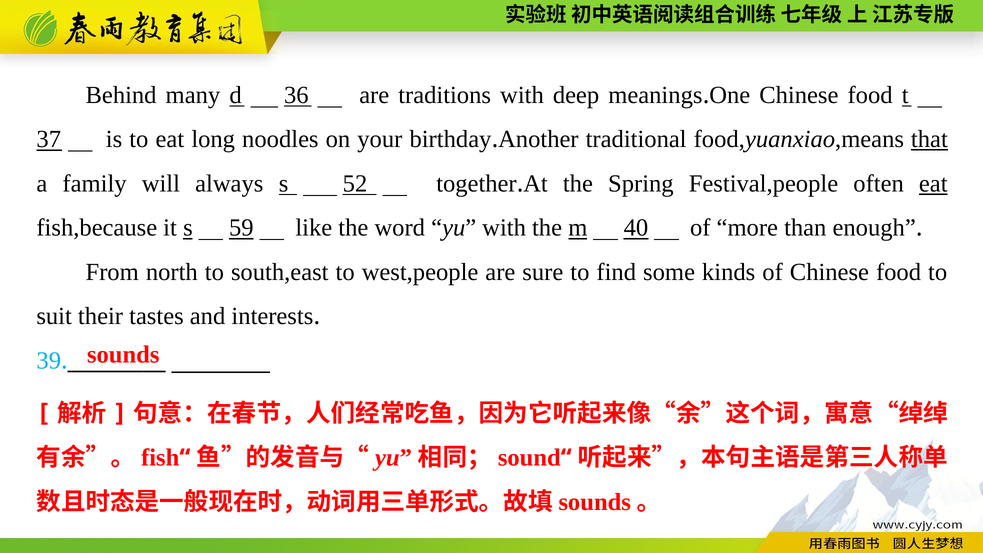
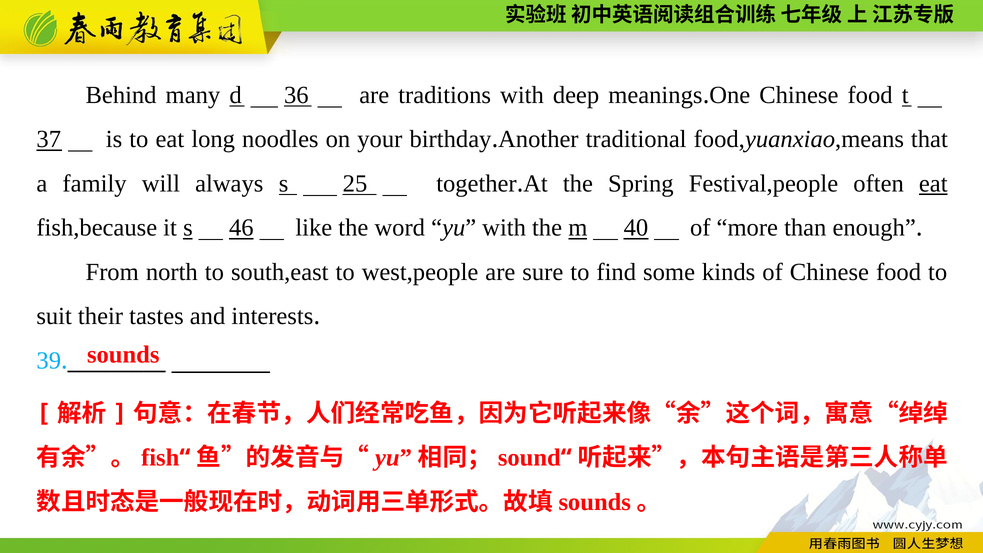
that underline: present -> none
52: 52 -> 25
59: 59 -> 46
